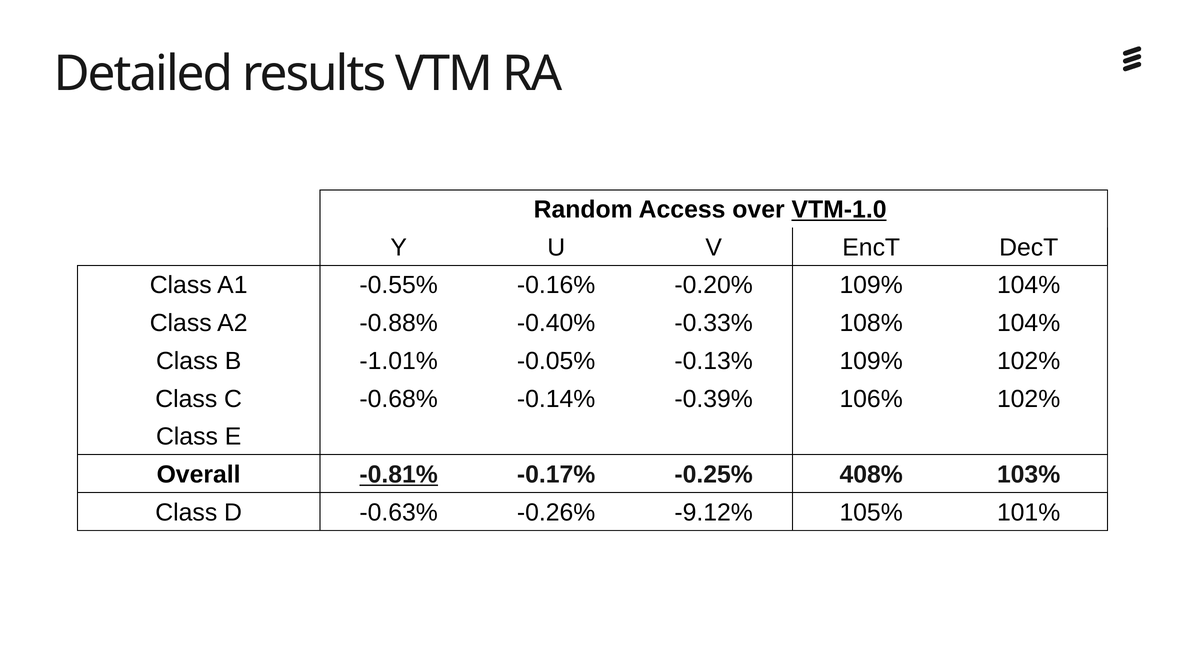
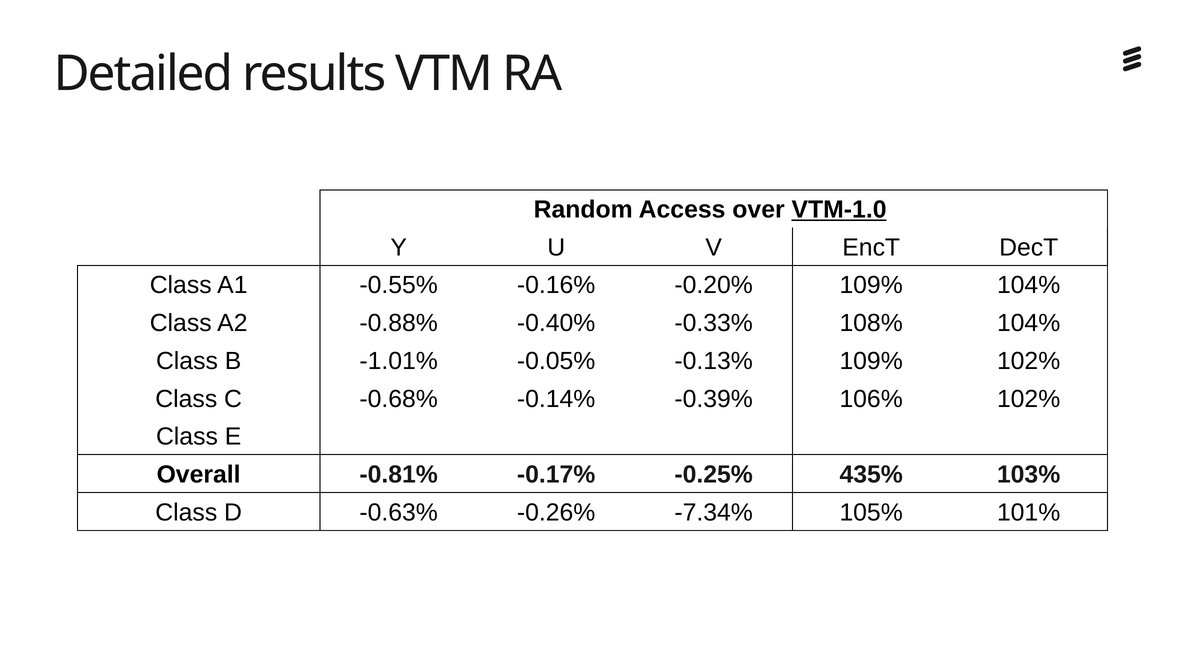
-0.81% underline: present -> none
408%: 408% -> 435%
-9.12%: -9.12% -> -7.34%
